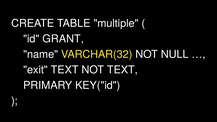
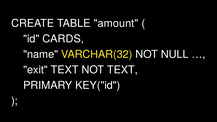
multiple: multiple -> amount
GRANT: GRANT -> CARDS
